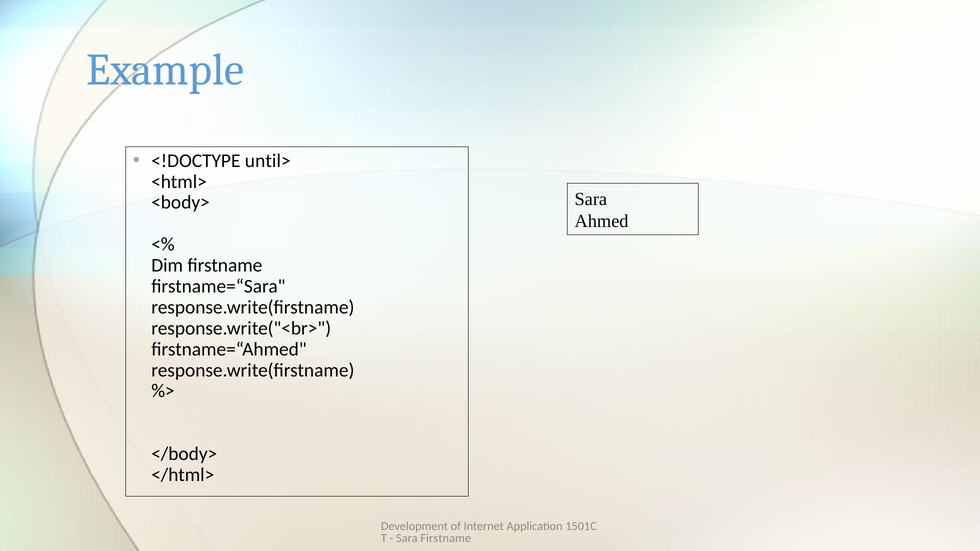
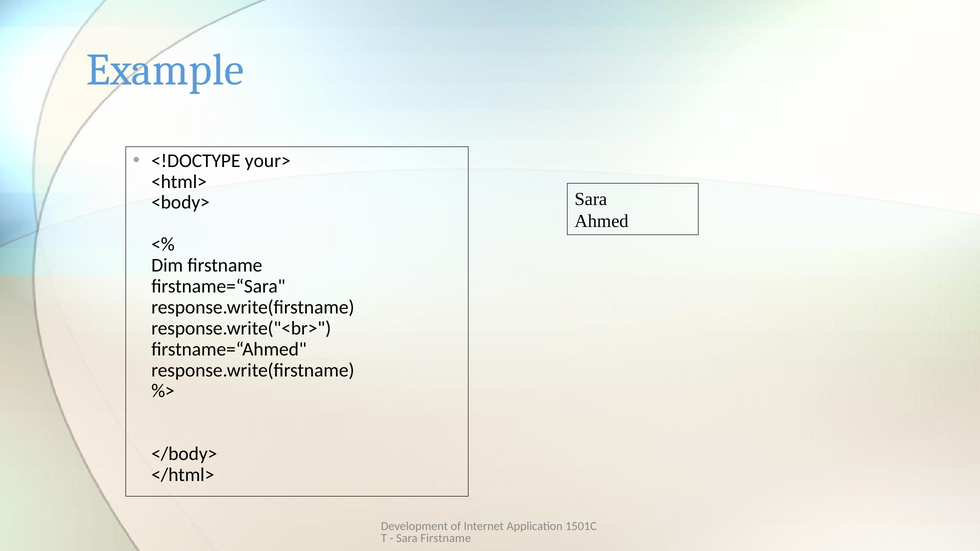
until>: until> -> your>
